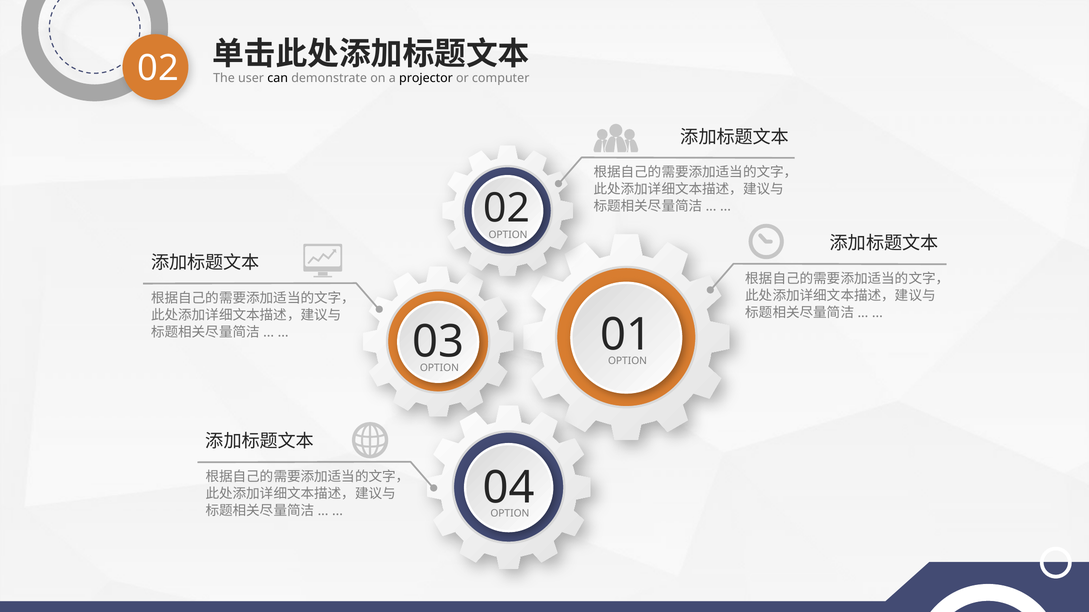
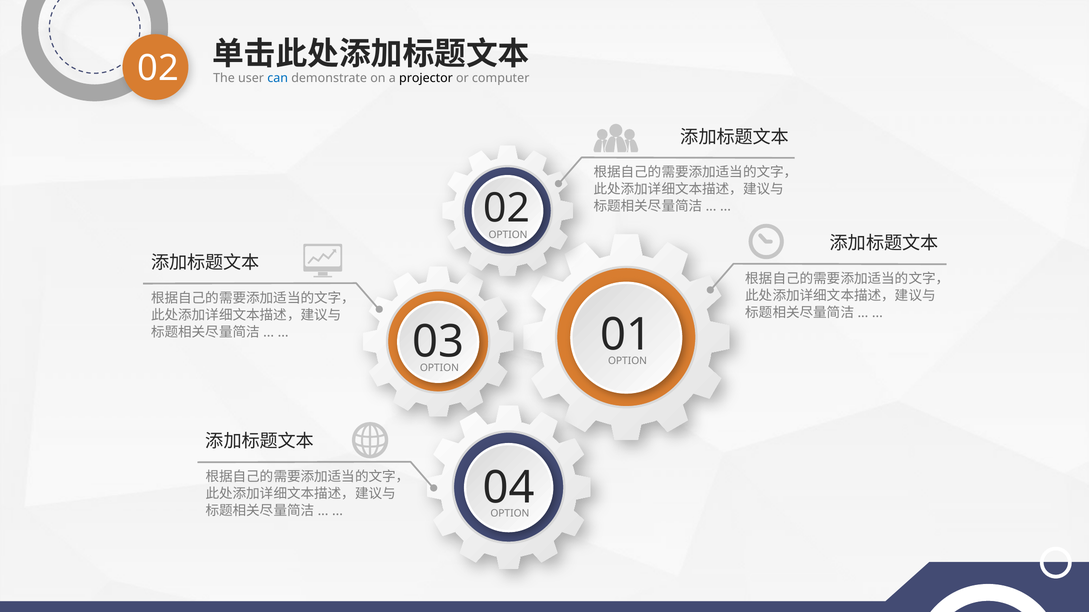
can colour: black -> blue
